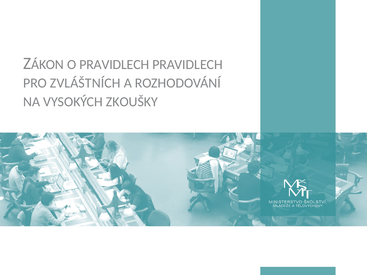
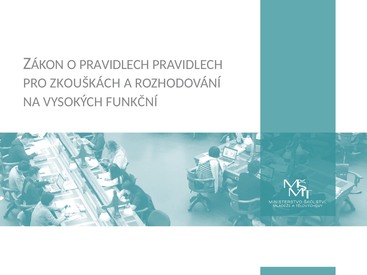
ZVLÁŠTNÍCH: ZVLÁŠTNÍCH -> ZKOUŠKÁCH
ZKOUŠKY: ZKOUŠKY -> FUNKČNÍ
